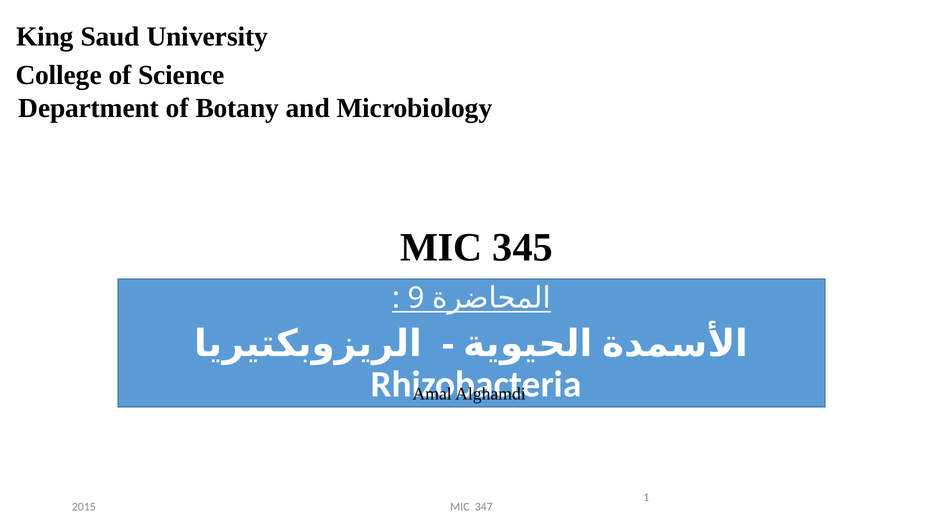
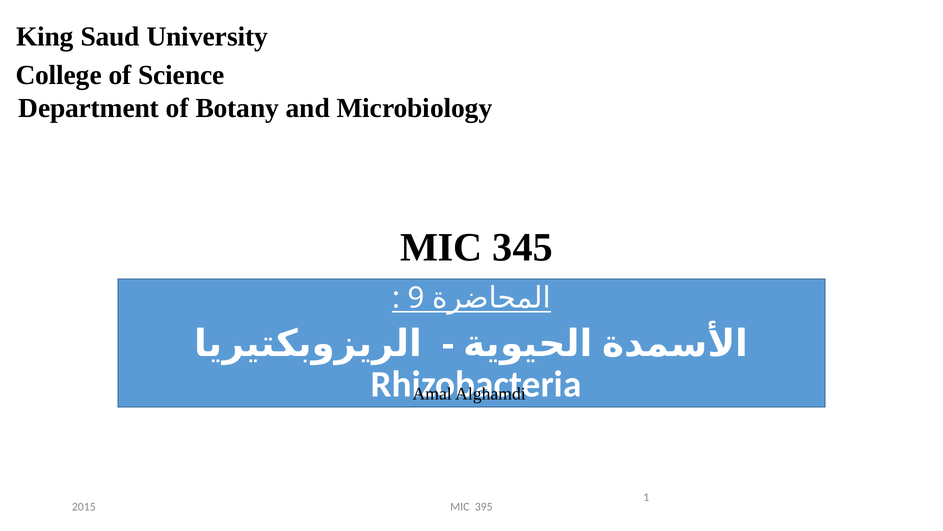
347: 347 -> 395
